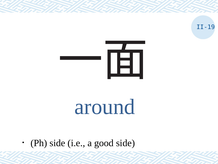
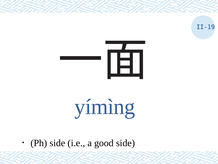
around: around -> yímìng
